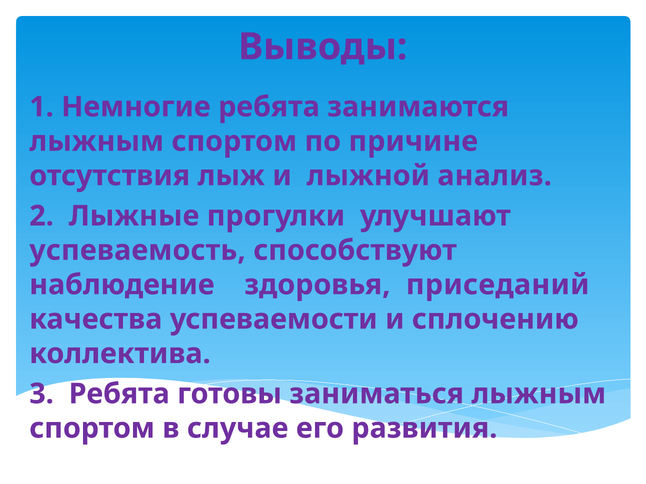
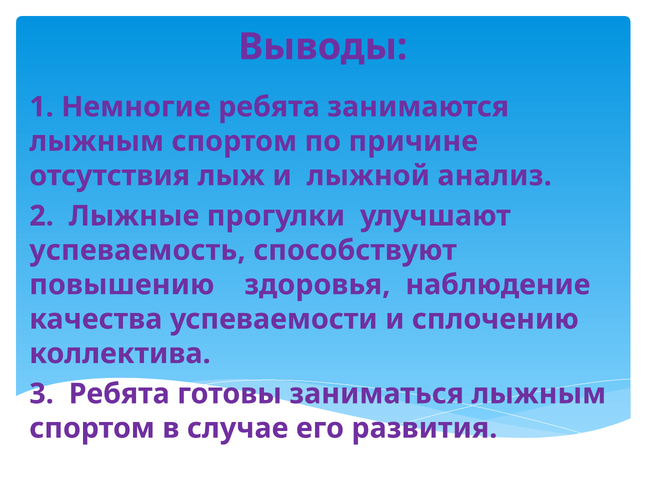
наблюдение: наблюдение -> повышению
приседаний: приседаний -> наблюдение
